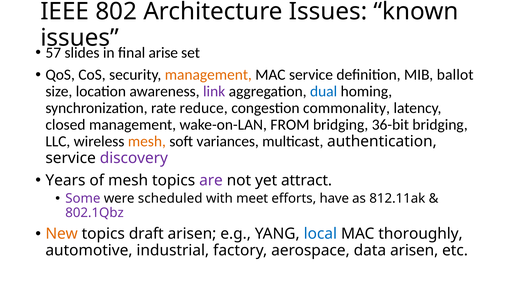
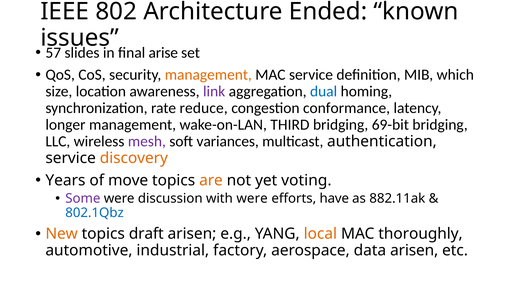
Architecture Issues: Issues -> Ended
ballot: ballot -> which
commonality: commonality -> conformance
closed: closed -> longer
FROM: FROM -> THIRD
36-bit: 36-bit -> 69-bit
mesh at (147, 142) colour: orange -> purple
discovery colour: purple -> orange
of mesh: mesh -> move
are colour: purple -> orange
attract: attract -> voting
scheduled: scheduled -> discussion
with meet: meet -> were
812.11ak: 812.11ak -> 882.11ak
802.1Qbz colour: purple -> blue
local colour: blue -> orange
